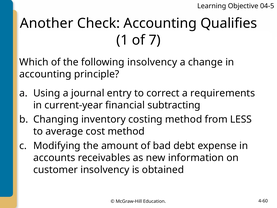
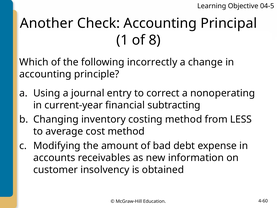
Qualifies: Qualifies -> Principal
7: 7 -> 8
following insolvency: insolvency -> incorrectly
requirements: requirements -> nonoperating
